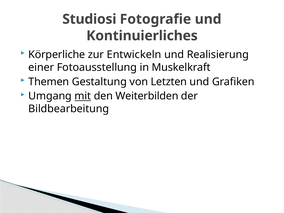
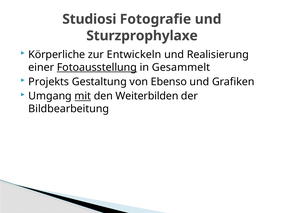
Kontinuierliches: Kontinuierliches -> Sturzprophylaxe
Fotoausstellung underline: none -> present
Muskelkraft: Muskelkraft -> Gesammelt
Themen: Themen -> Projekts
Letzten: Letzten -> Ebenso
